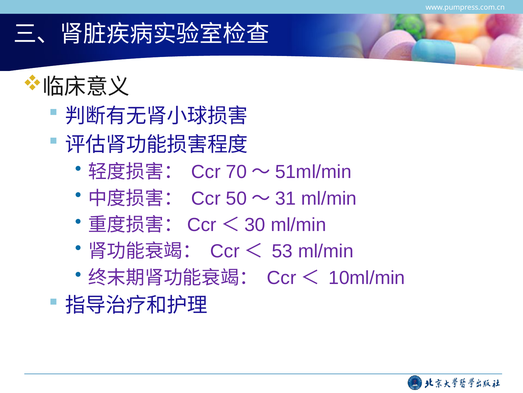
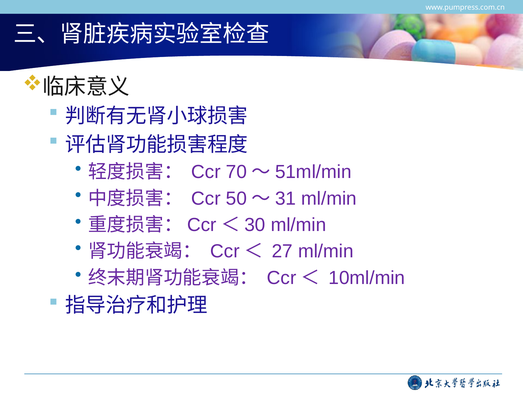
53: 53 -> 27
